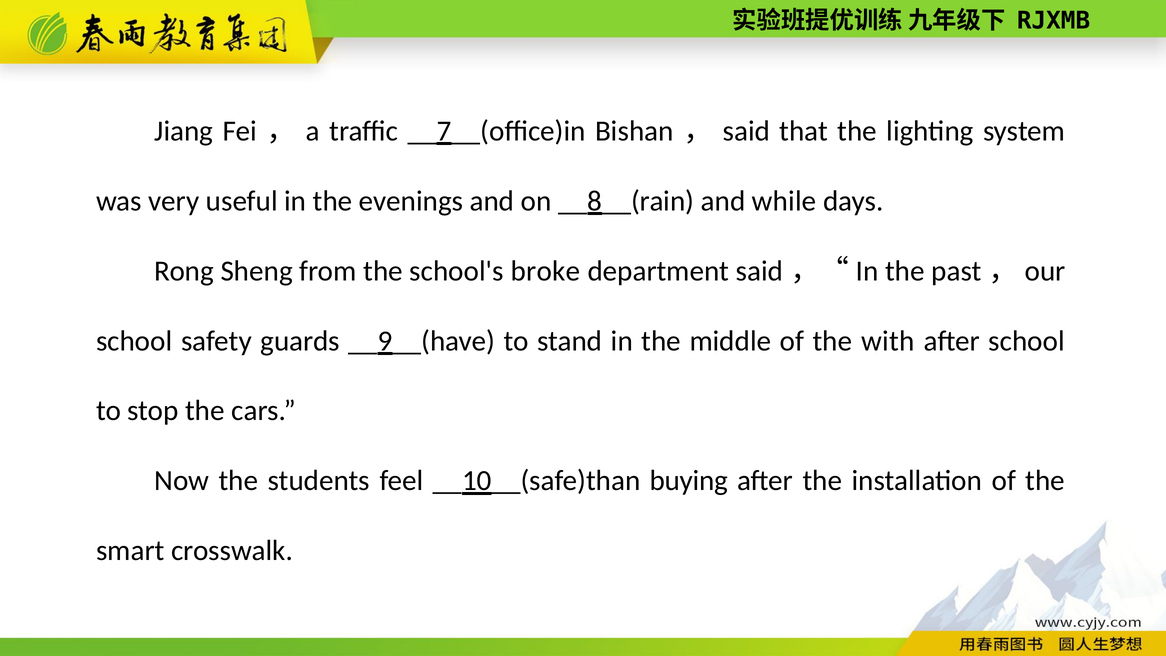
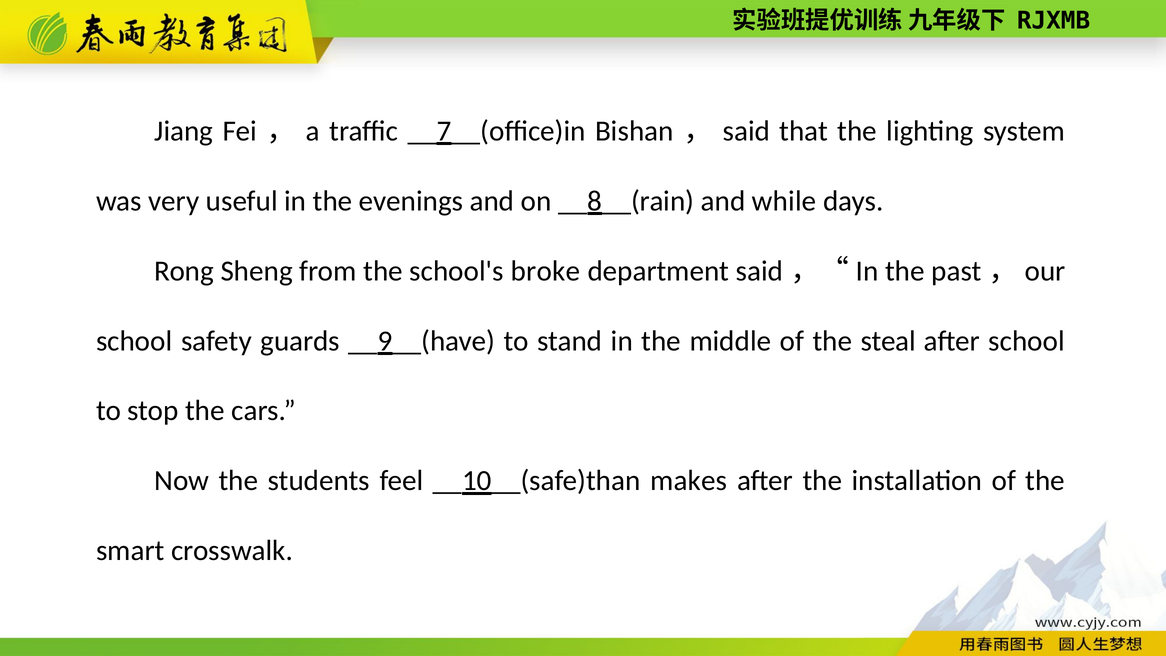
with: with -> steal
buying: buying -> makes
